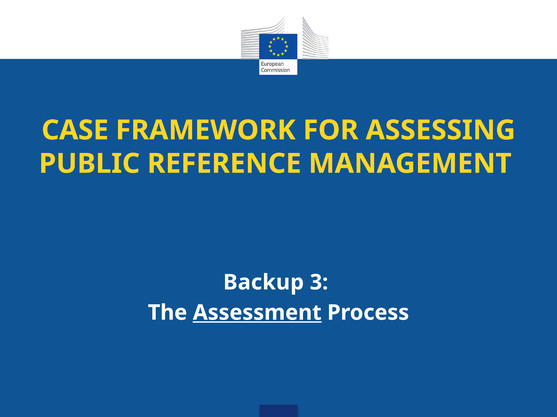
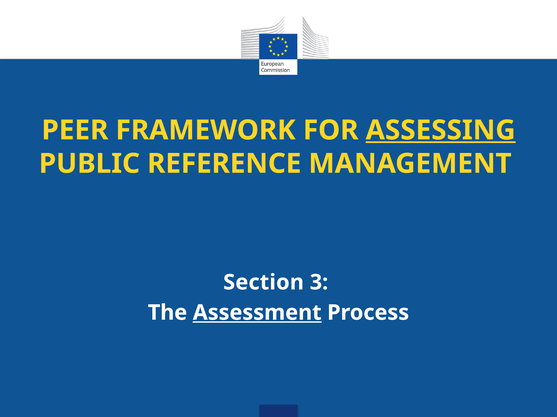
CASE: CASE -> PEER
ASSESSING underline: none -> present
Backup: Backup -> Section
